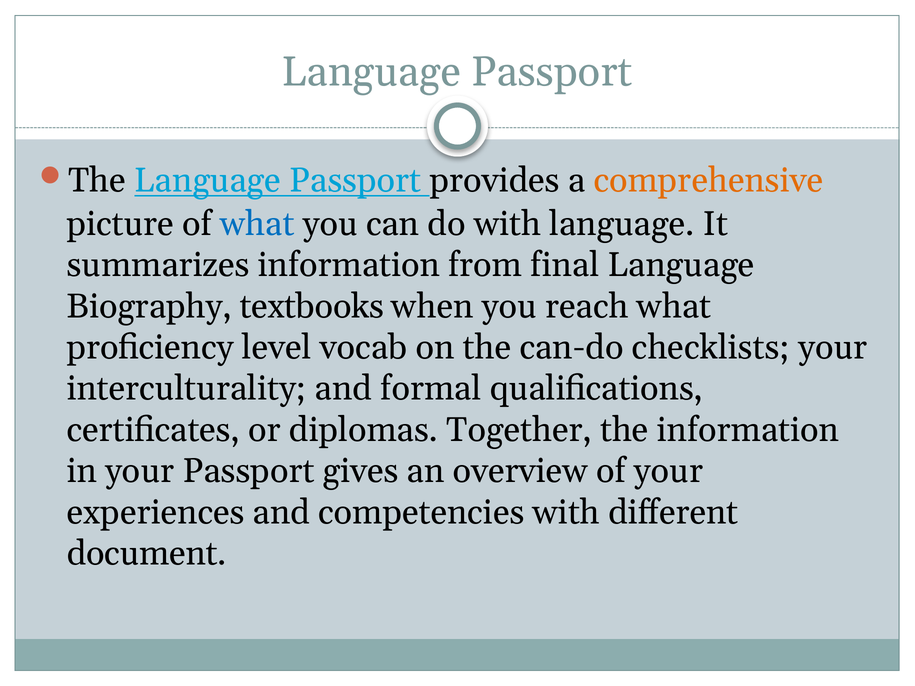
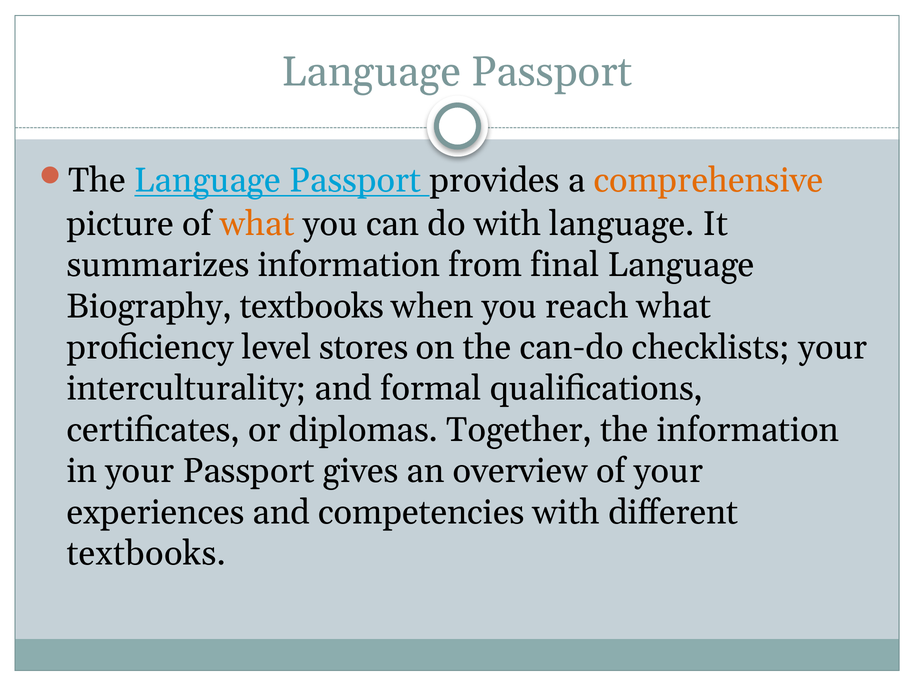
what at (257, 224) colour: blue -> orange
vocab: vocab -> stores
document at (147, 554): document -> textbooks
